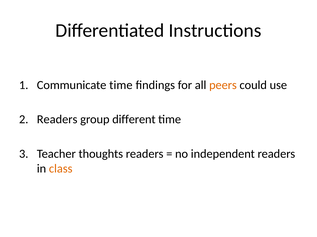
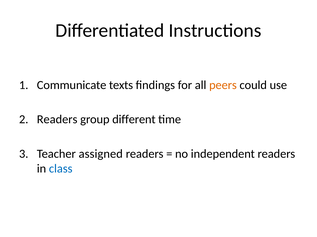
Communicate time: time -> texts
thoughts: thoughts -> assigned
class colour: orange -> blue
